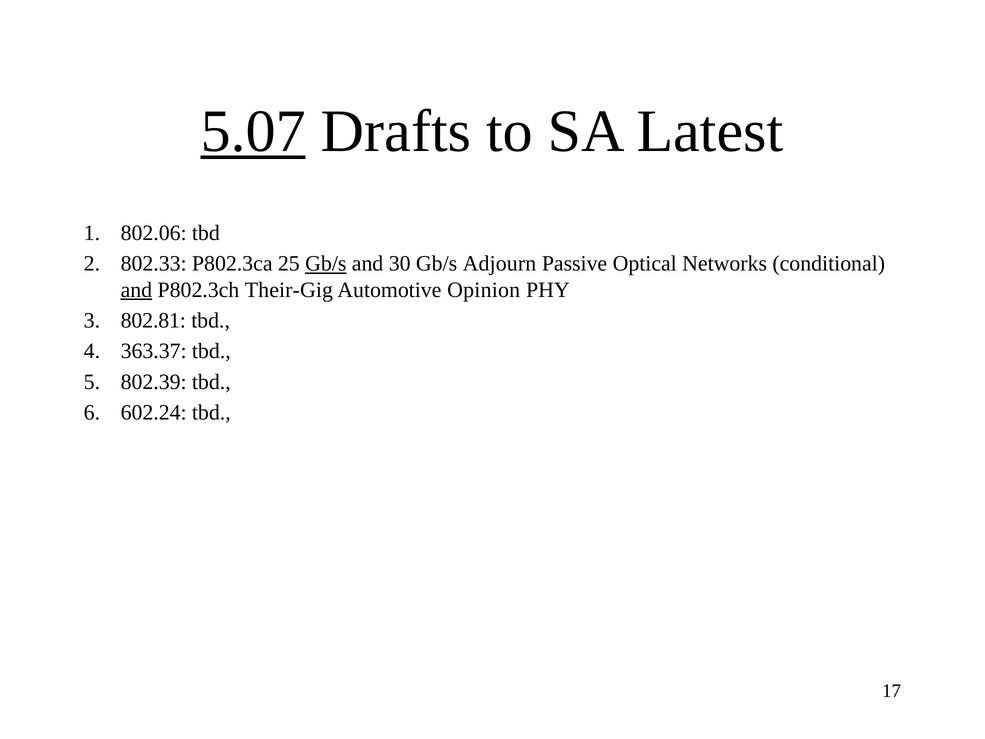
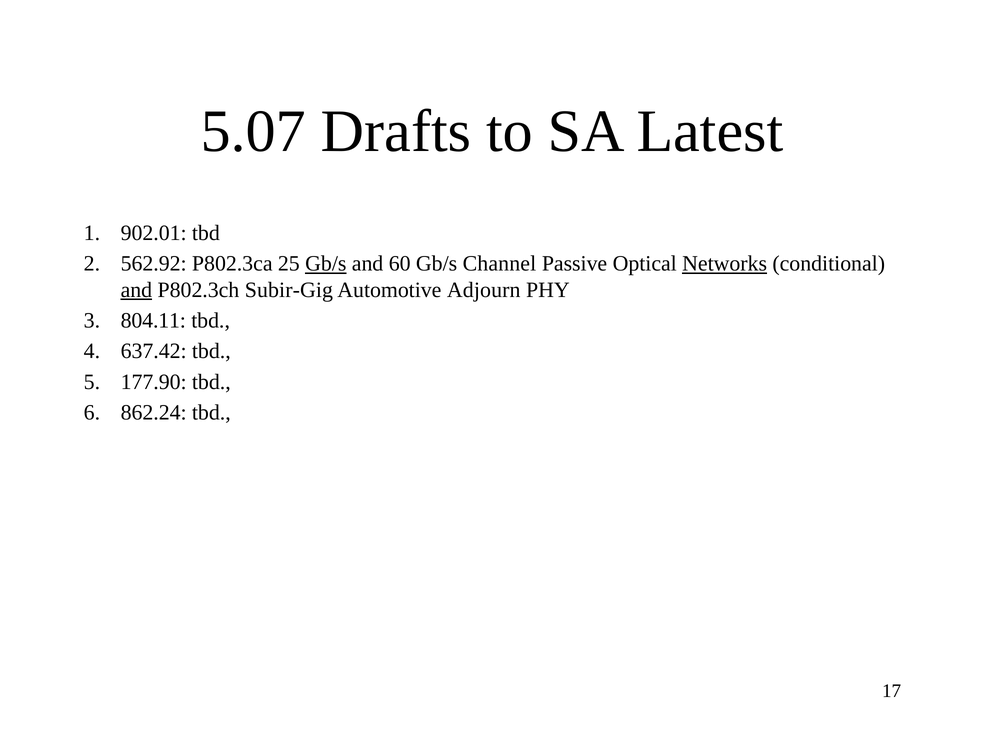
5.07 underline: present -> none
802.06: 802.06 -> 902.01
802.33: 802.33 -> 562.92
30: 30 -> 60
Adjourn: Adjourn -> Channel
Networks underline: none -> present
Their-Gig: Their-Gig -> Subir-Gig
Opinion: Opinion -> Adjourn
802.81: 802.81 -> 804.11
363.37: 363.37 -> 637.42
802.39: 802.39 -> 177.90
602.24: 602.24 -> 862.24
